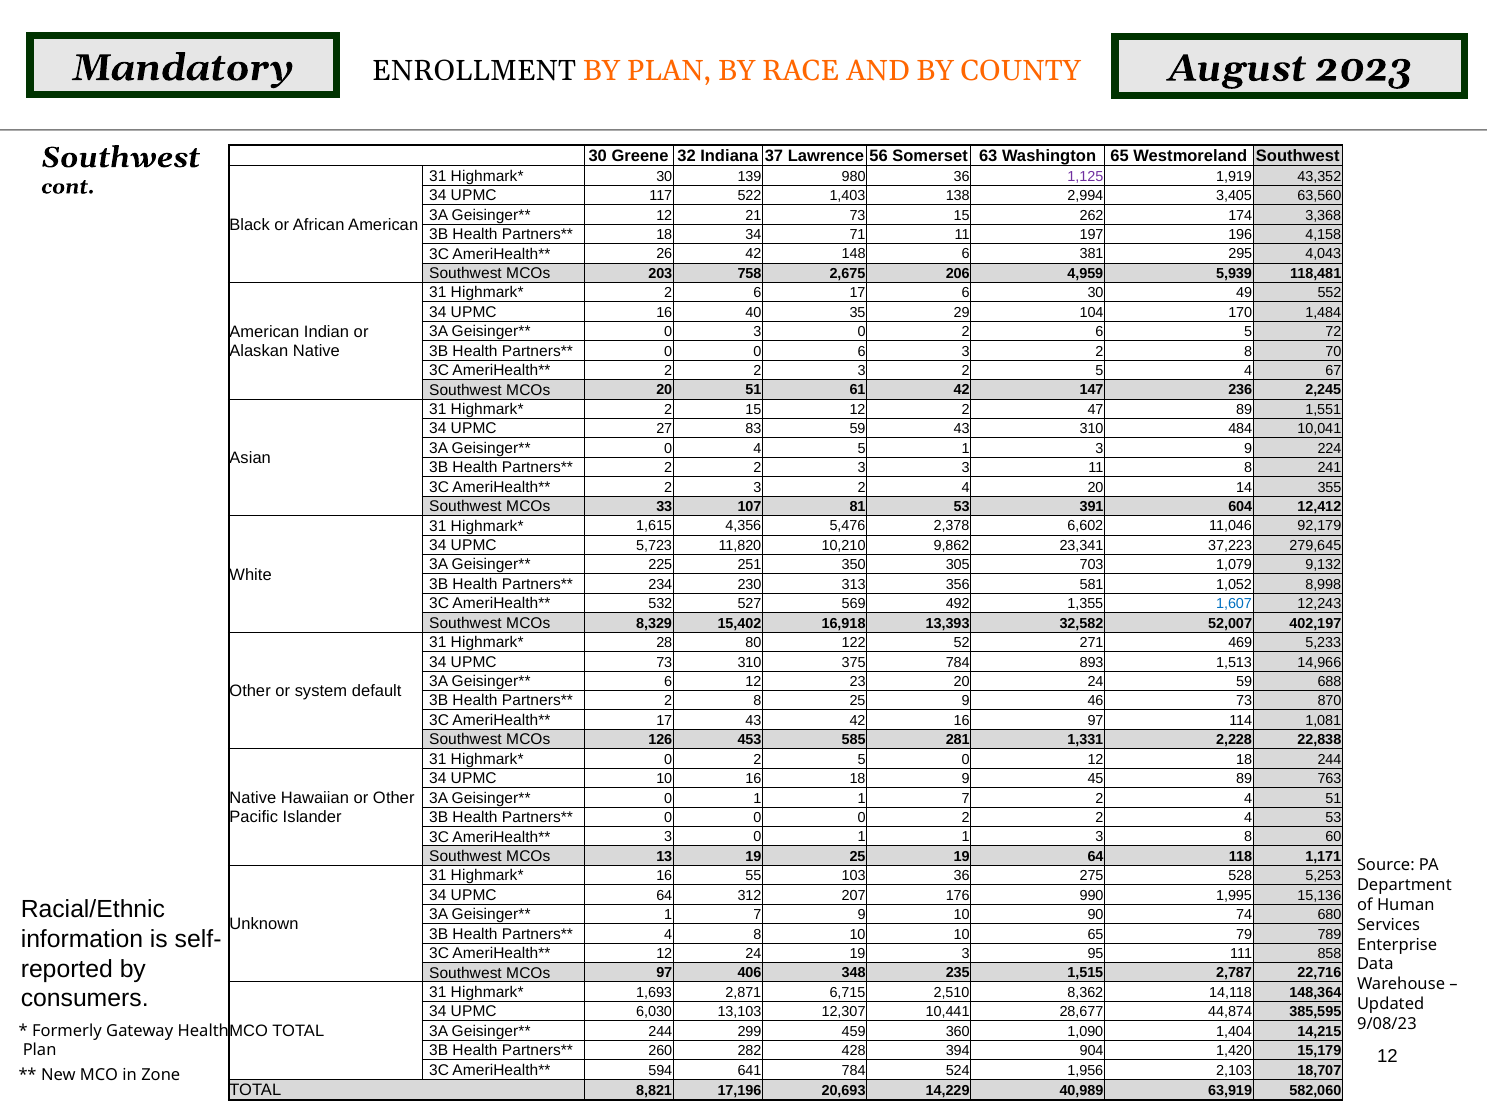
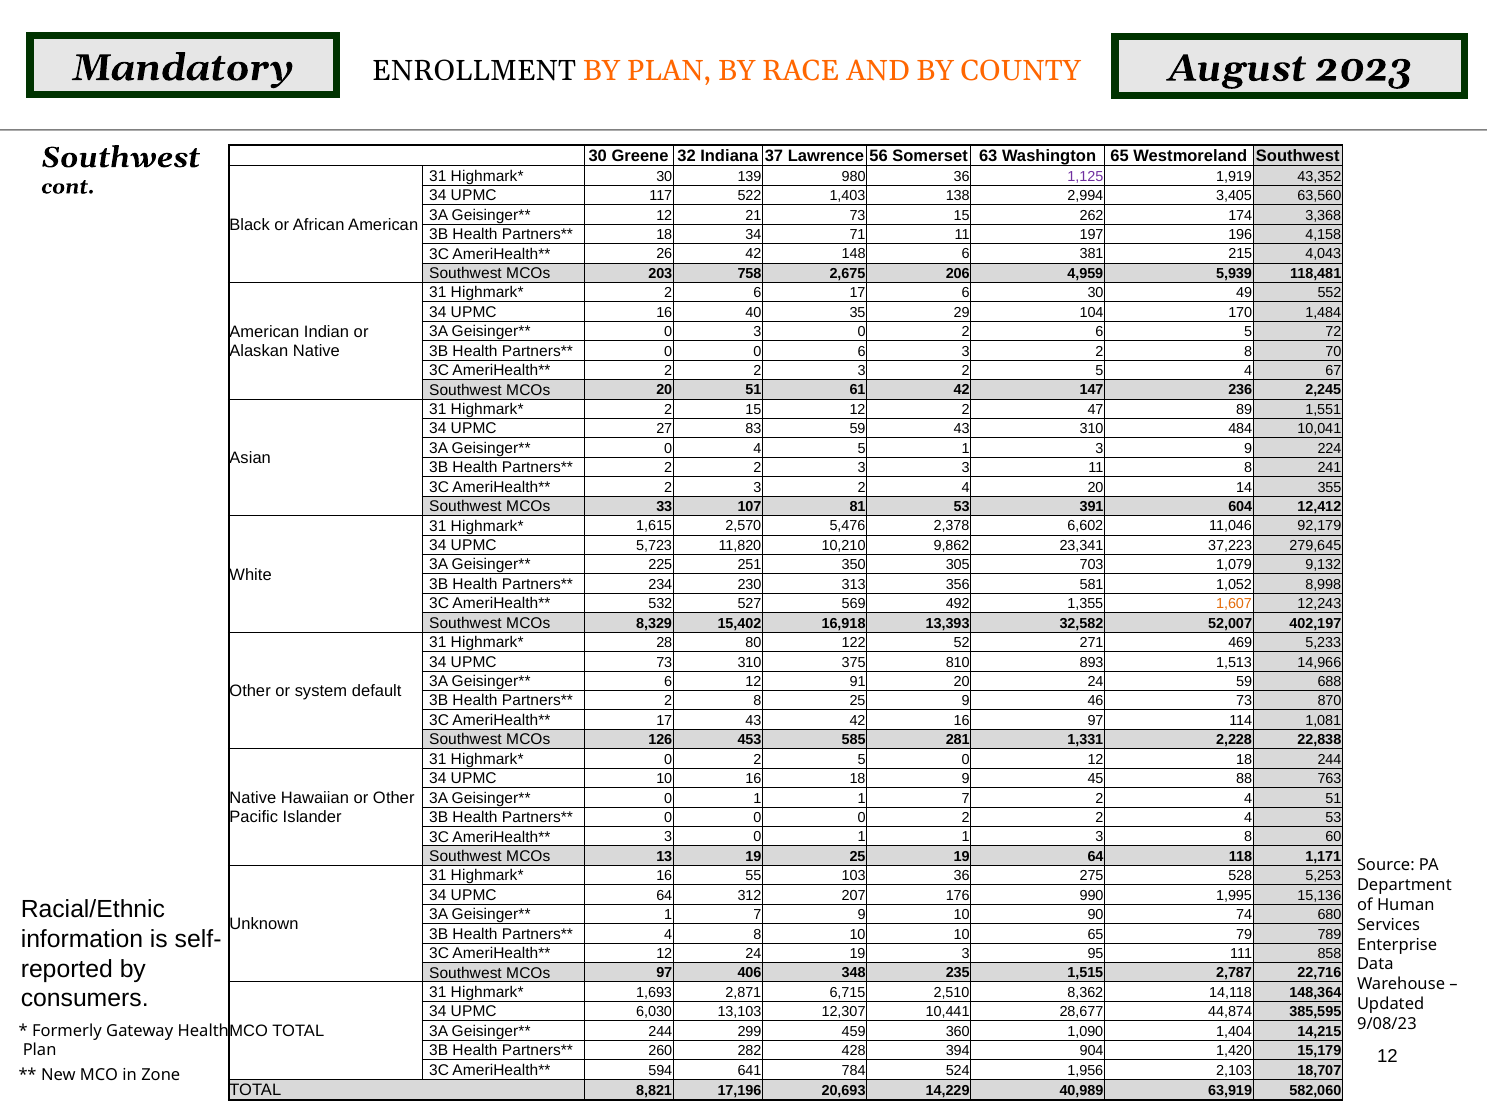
295: 295 -> 215
4,356: 4,356 -> 2,570
1,607 colour: blue -> orange
375 784: 784 -> 810
23: 23 -> 91
45 89: 89 -> 88
